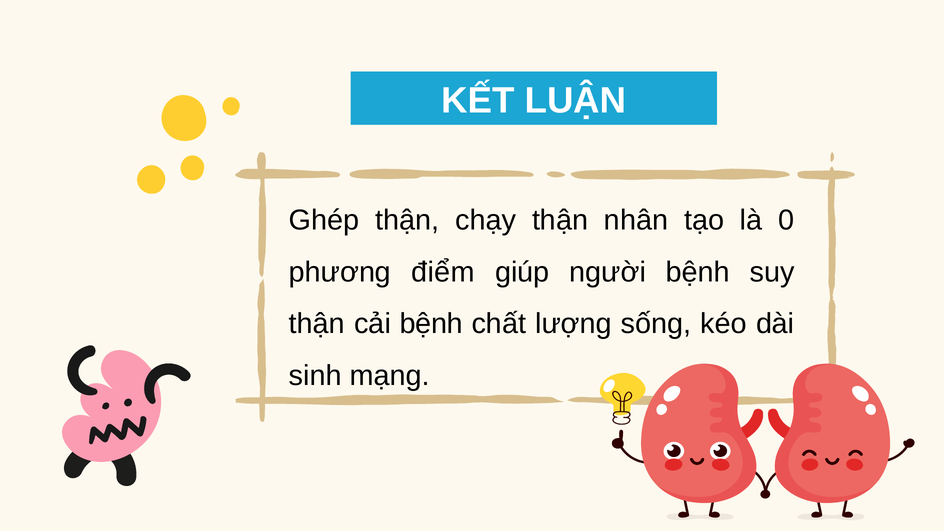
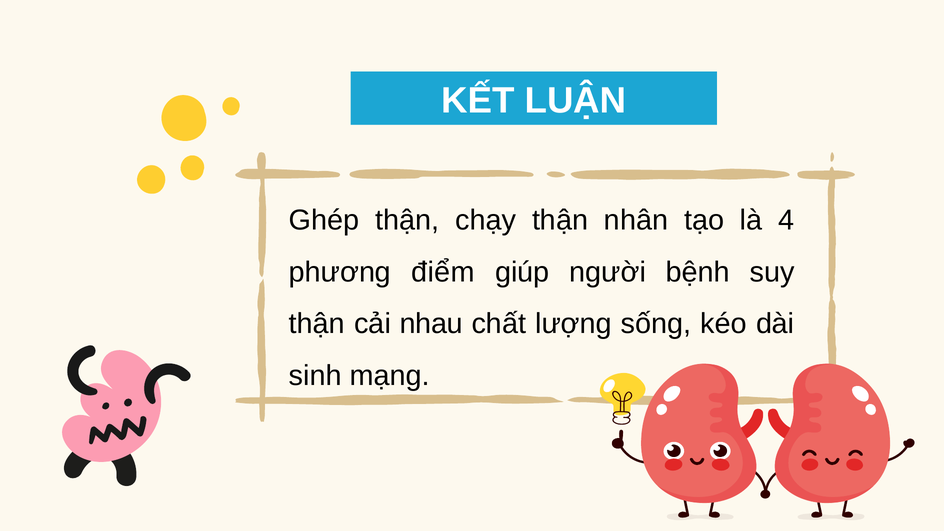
0: 0 -> 4
cải bệnh: bệnh -> nhau
